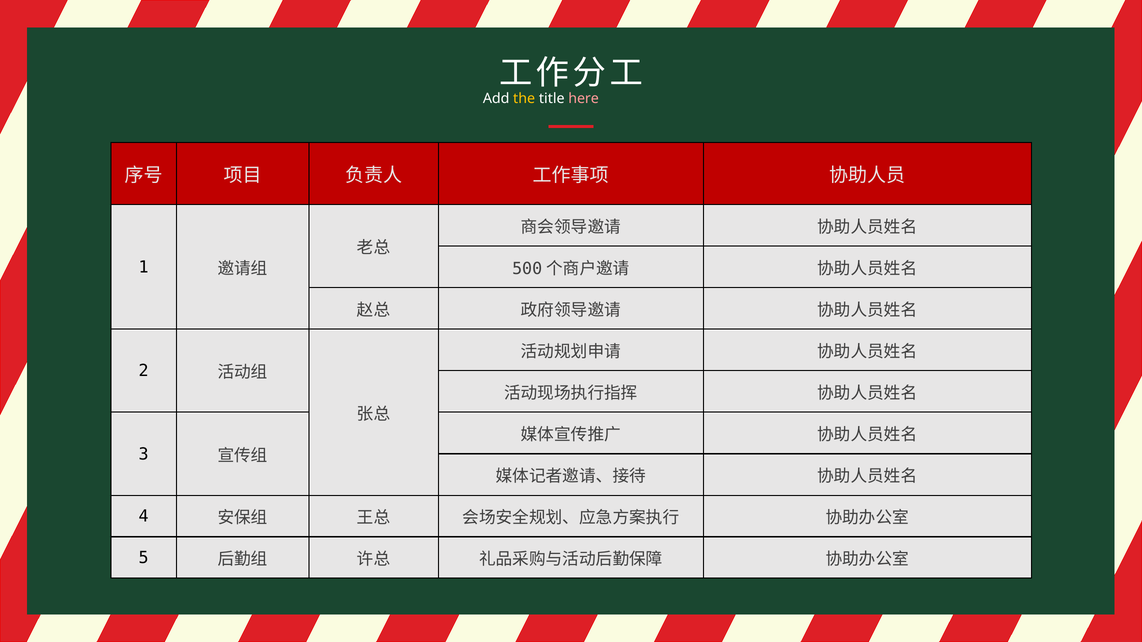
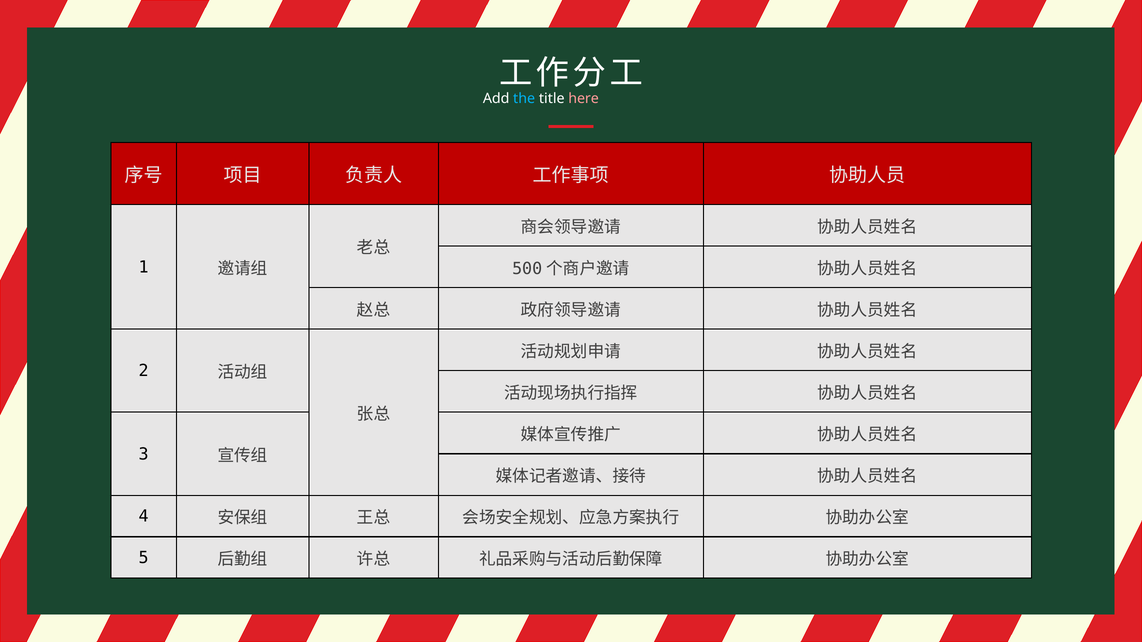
the colour: yellow -> light blue
